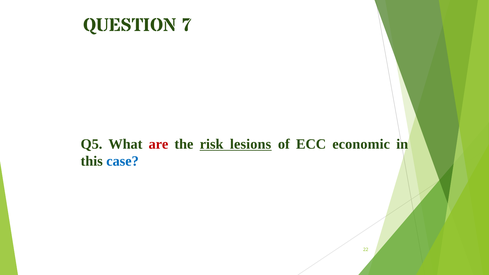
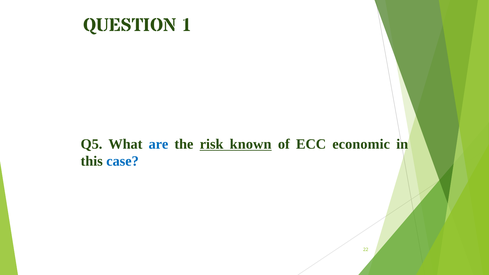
7: 7 -> 1
are colour: red -> blue
lesions: lesions -> known
